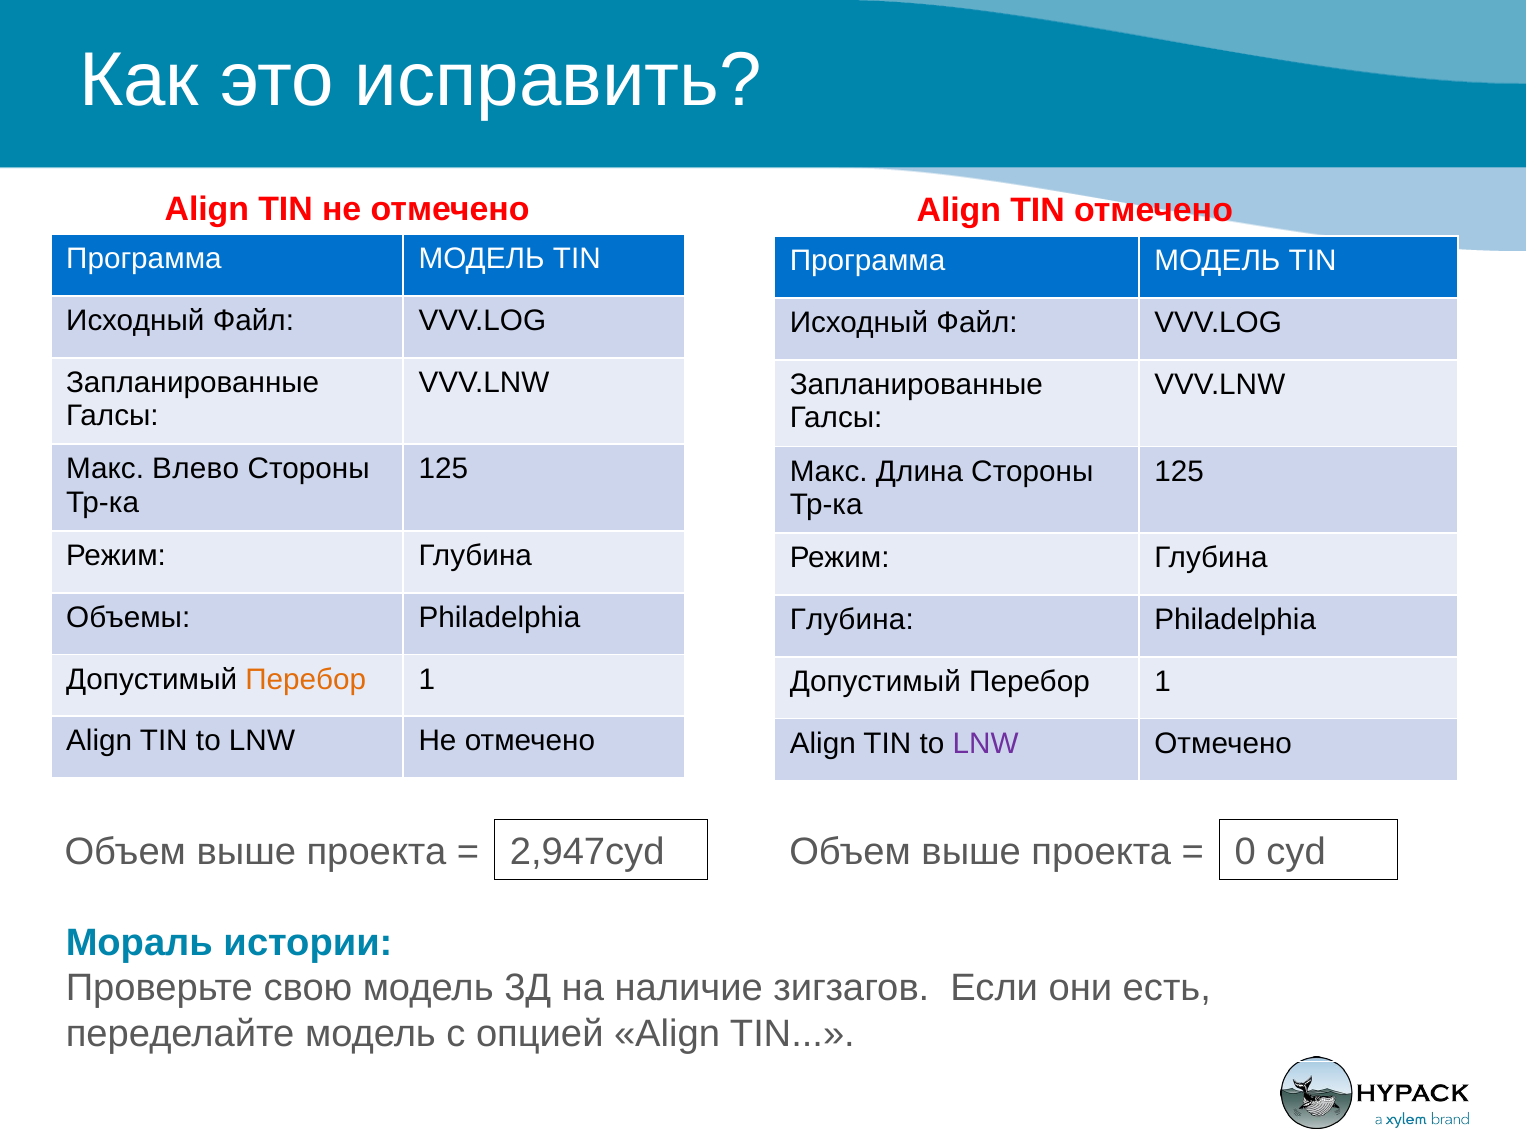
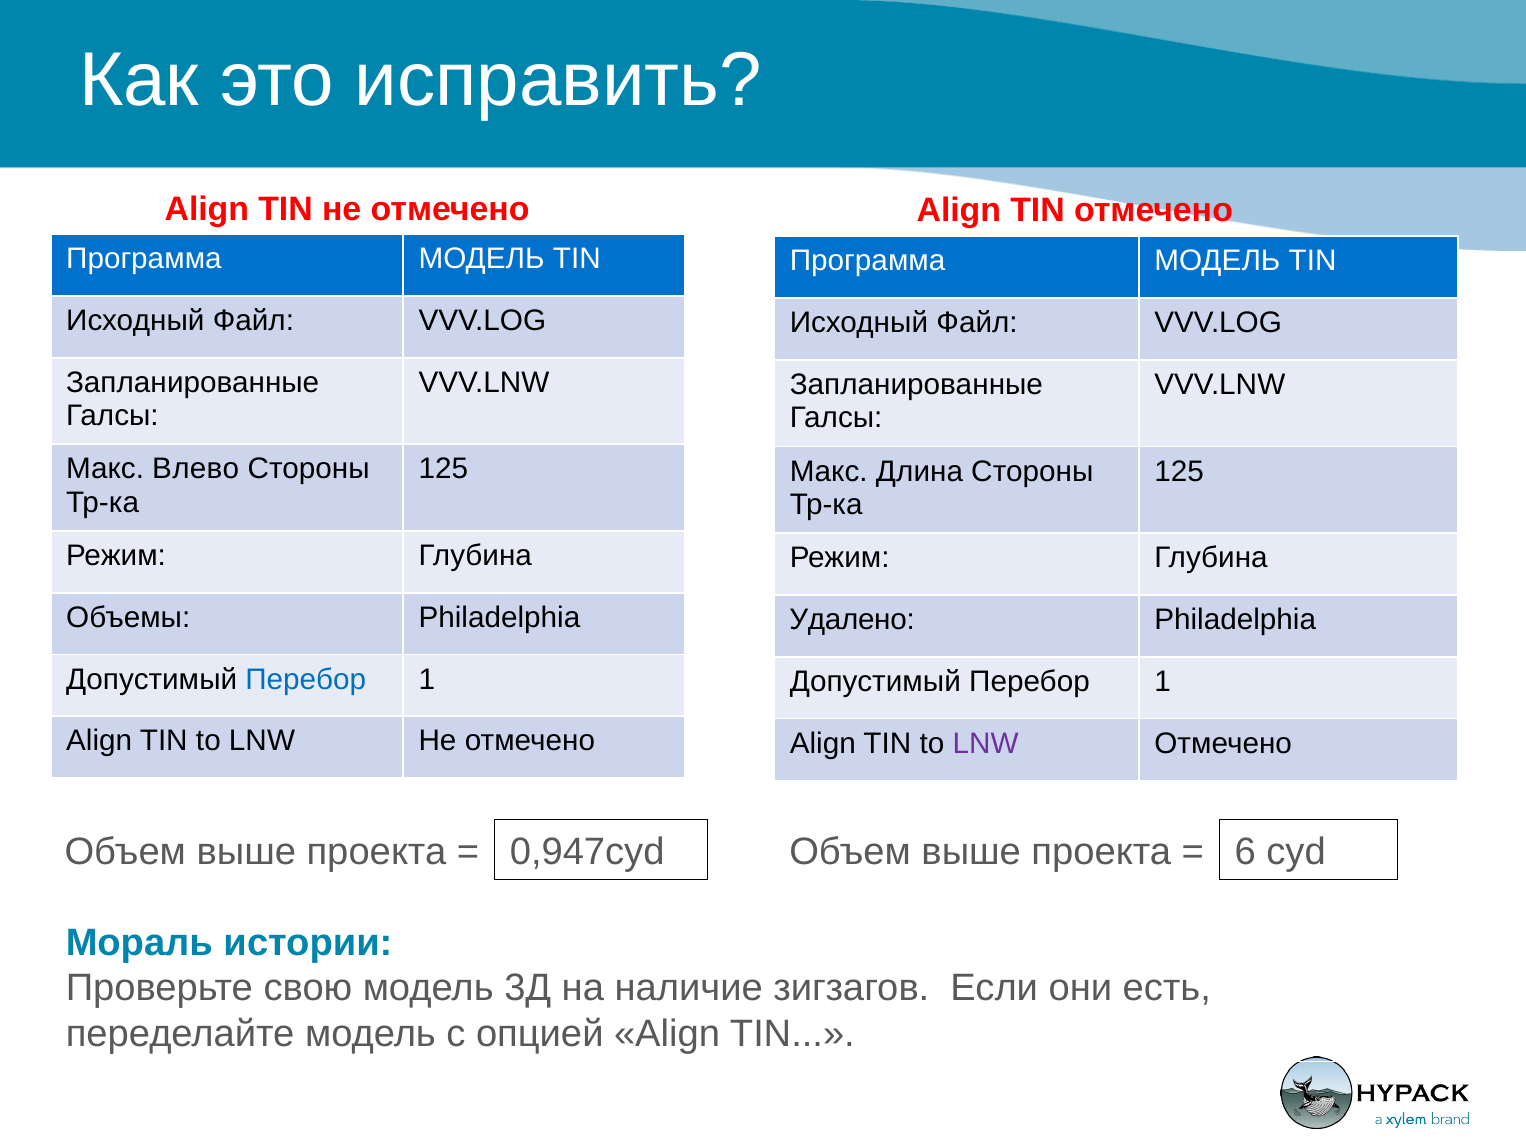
Глубина at (852, 620): Глубина -> Удалено
Перебор at (306, 680) colour: orange -> blue
2,947cyd: 2,947cyd -> 0,947cyd
0: 0 -> 6
